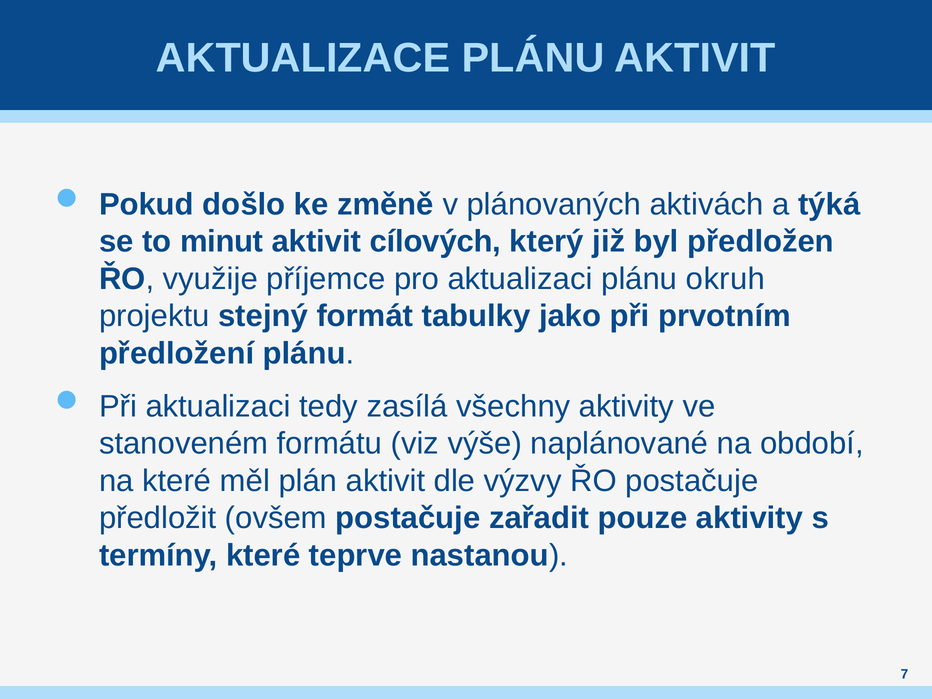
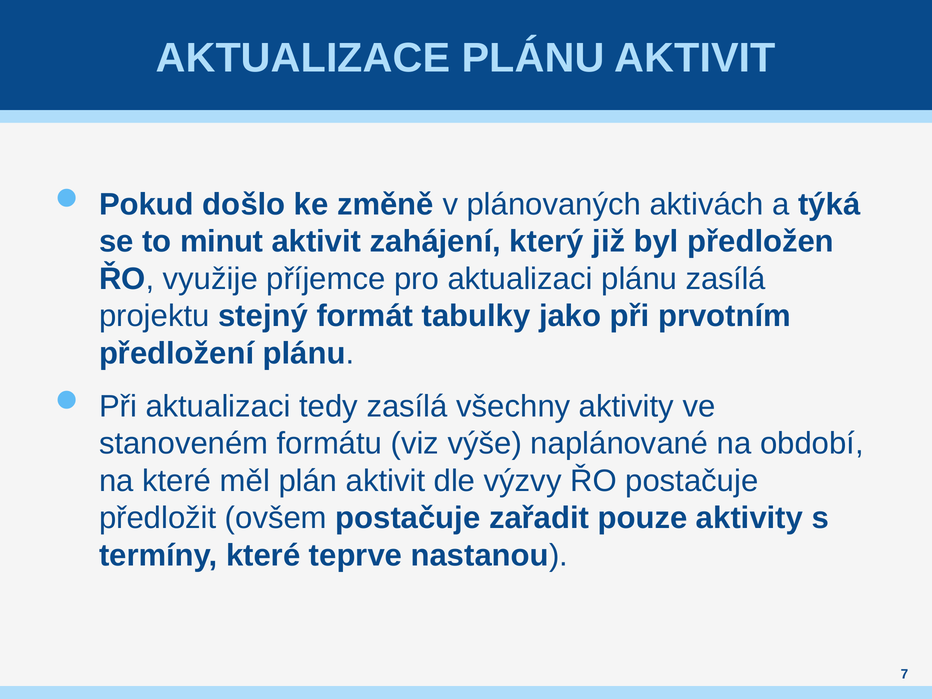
cílových: cílových -> zahájení
plánu okruh: okruh -> zasílá
